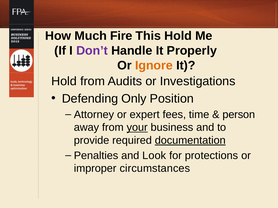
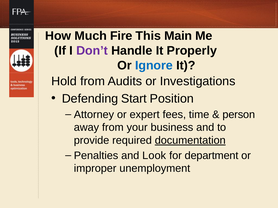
This Hold: Hold -> Main
Ignore colour: orange -> blue
Only: Only -> Start
your underline: present -> none
protections: protections -> department
circumstances: circumstances -> unemployment
